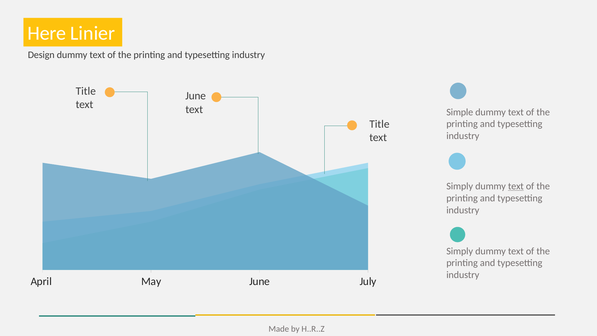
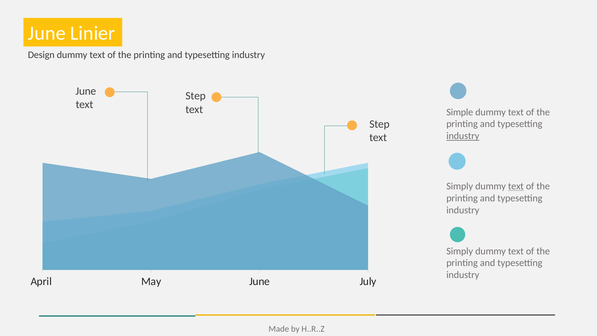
Here at (47, 33): Here -> June
Title at (86, 91): Title -> June
June at (196, 96): June -> Step
Title at (379, 124): Title -> Step
industry at (463, 136) underline: none -> present
